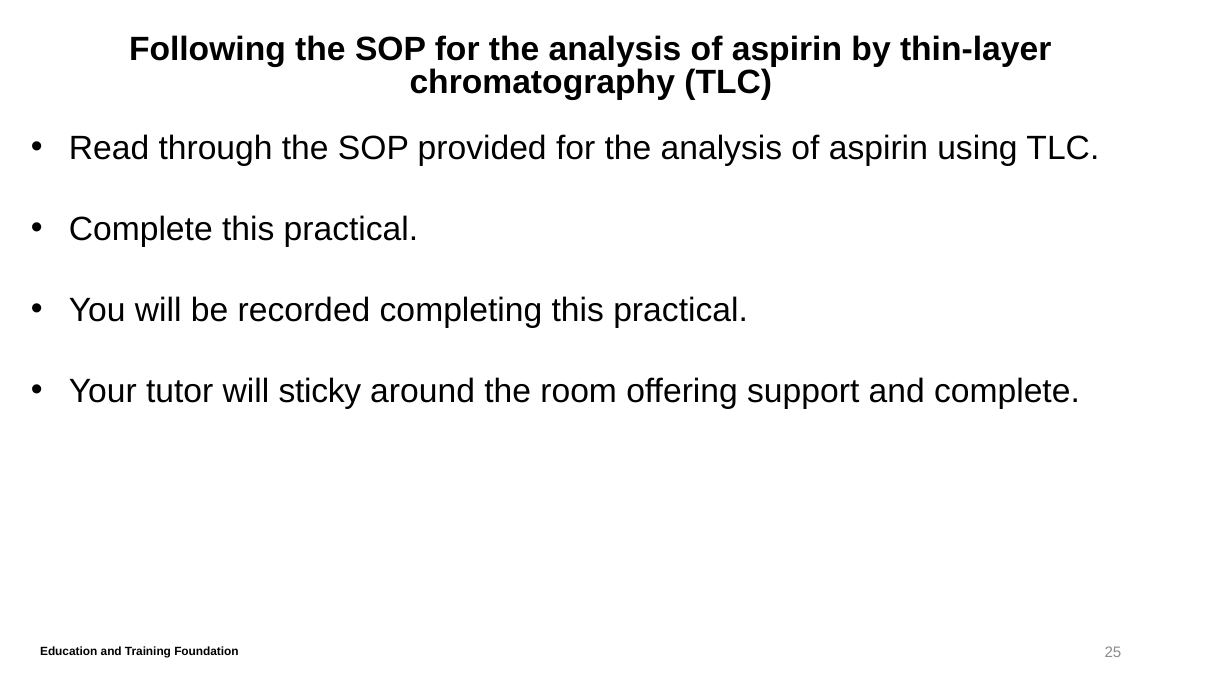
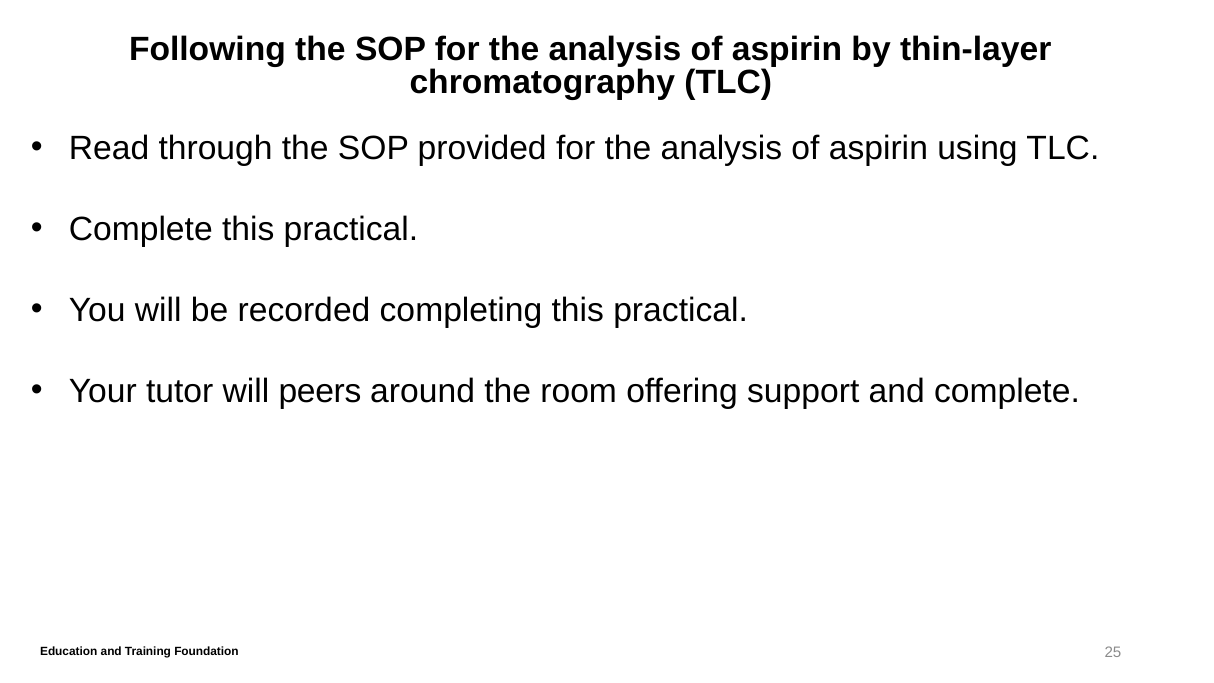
sticky: sticky -> peers
